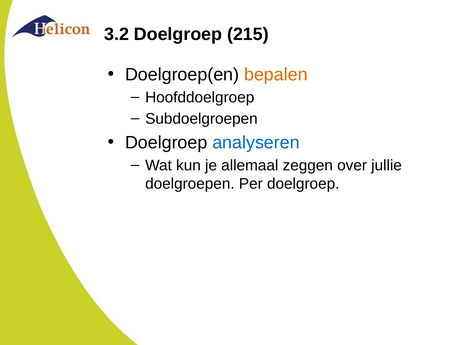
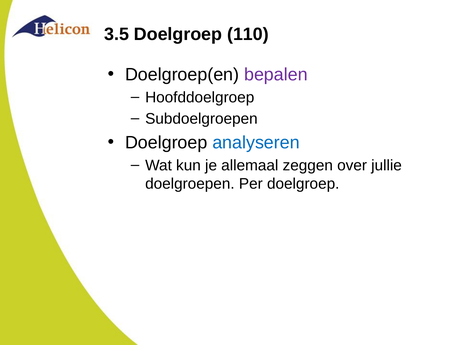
3.2: 3.2 -> 3.5
215: 215 -> 110
bepalen colour: orange -> purple
